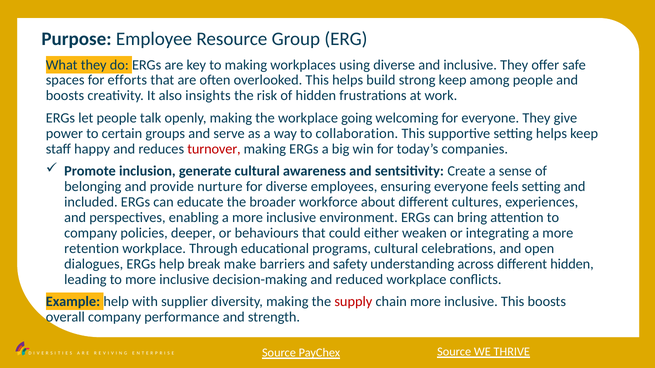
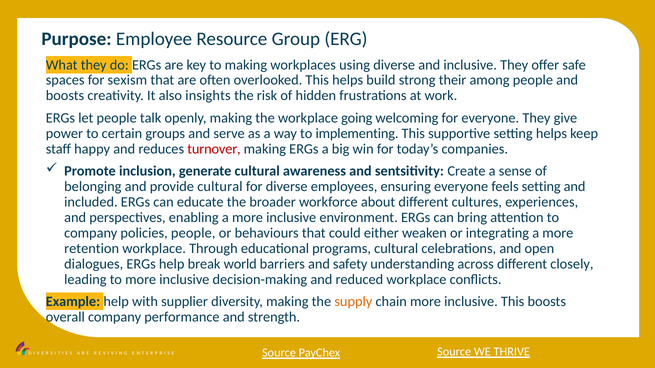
efforts: efforts -> sexism
strong keep: keep -> their
collaboration: collaboration -> implementing
provide nurture: nurture -> cultural
policies deeper: deeper -> people
make: make -> world
different hidden: hidden -> closely
supply colour: red -> orange
